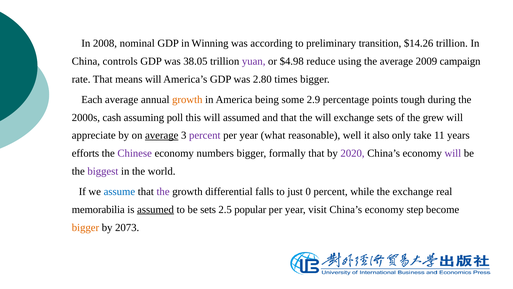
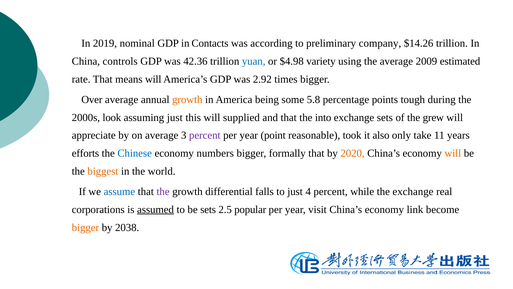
2008: 2008 -> 2019
Winning: Winning -> Contacts
transition: transition -> company
38.05: 38.05 -> 42.36
yuan colour: purple -> blue
reduce: reduce -> variety
campaign: campaign -> estimated
2.80: 2.80 -> 2.92
Each: Each -> Over
2.9: 2.9 -> 5.8
cash: cash -> look
assuming poll: poll -> just
will assumed: assumed -> supplied
the will: will -> into
average at (162, 135) underline: present -> none
what: what -> point
well: well -> took
Chinese colour: purple -> blue
2020 colour: purple -> orange
will at (453, 153) colour: purple -> orange
biggest colour: purple -> orange
0: 0 -> 4
memorabilia: memorabilia -> corporations
step: step -> link
2073: 2073 -> 2038
